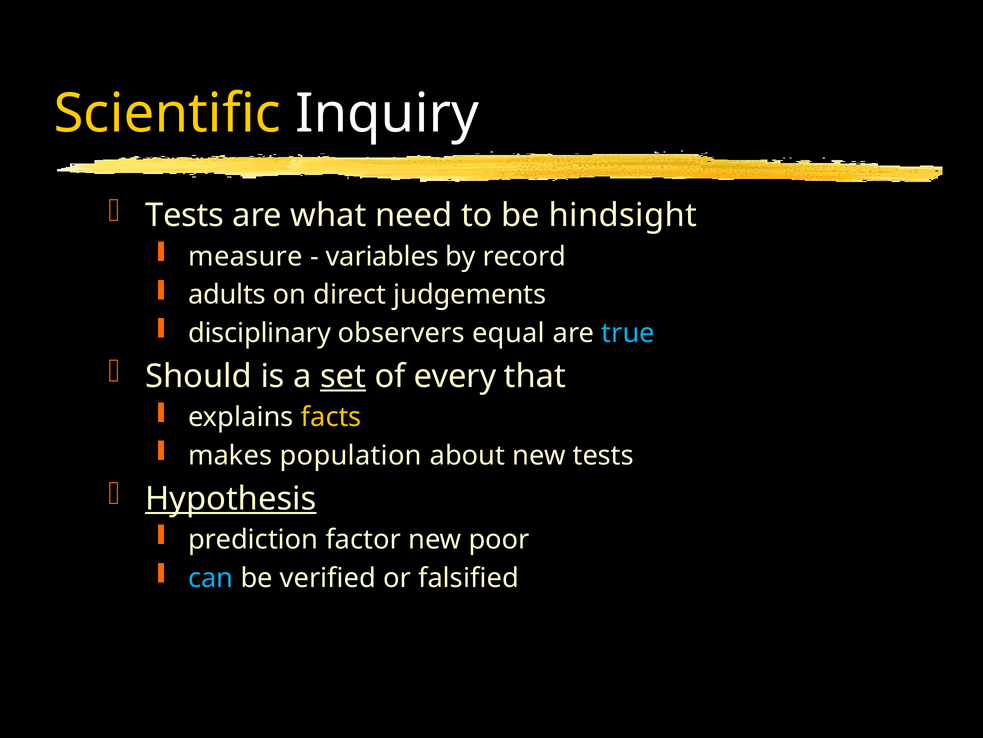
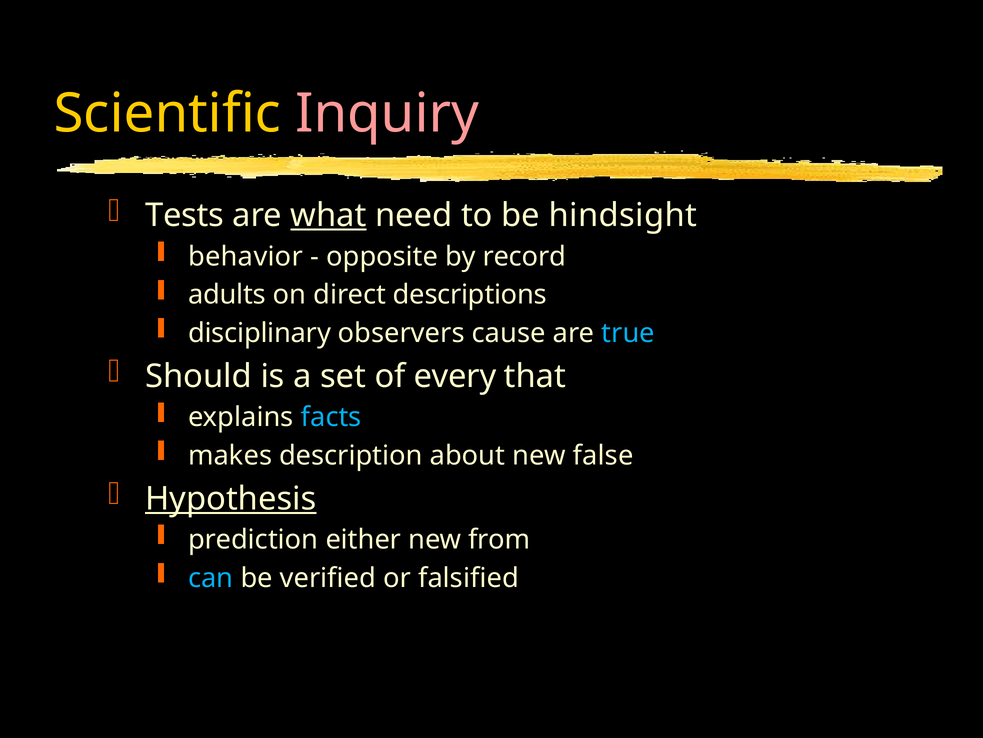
Inquiry colour: white -> pink
what underline: none -> present
measure: measure -> behavior
variables: variables -> opposite
judgements: judgements -> descriptions
equal: equal -> cause
set underline: present -> none
facts colour: yellow -> light blue
population: population -> description
new tests: tests -> false
factor: factor -> either
poor: poor -> from
